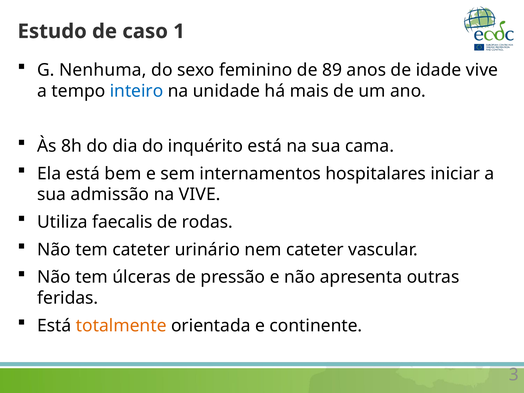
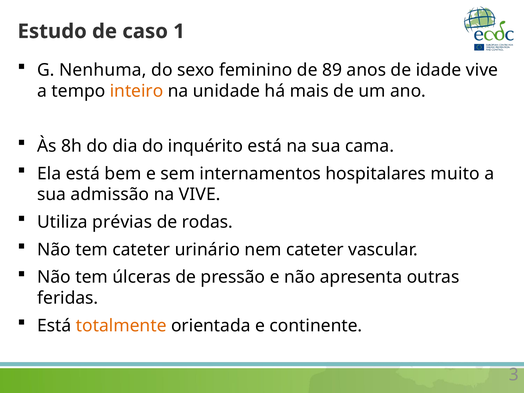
inteiro colour: blue -> orange
iniciar: iniciar -> muito
faecalis: faecalis -> prévias
